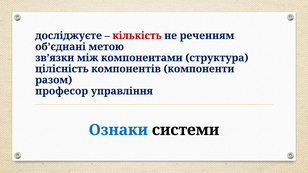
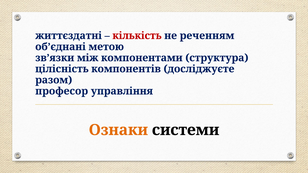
досліджуєте: досліджуєте -> життєздатні
компоненти: компоненти -> досліджуєте
Ознаки colour: blue -> orange
